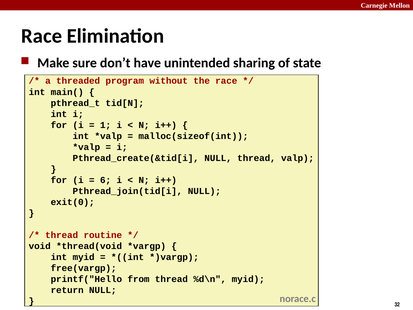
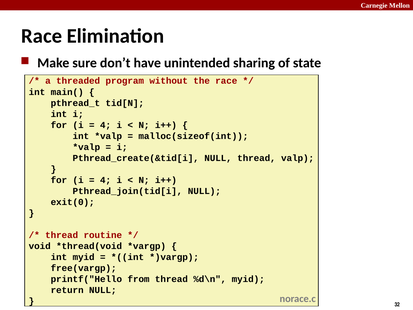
1 at (106, 125): 1 -> 4
6 at (106, 180): 6 -> 4
